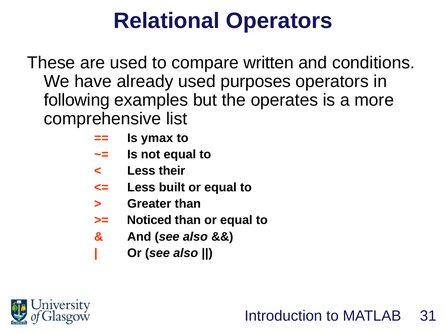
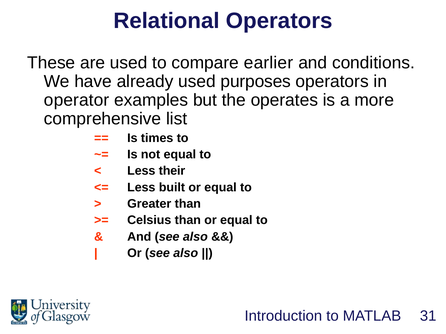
written: written -> earlier
following: following -> operator
ymax: ymax -> times
Noticed: Noticed -> Celsius
